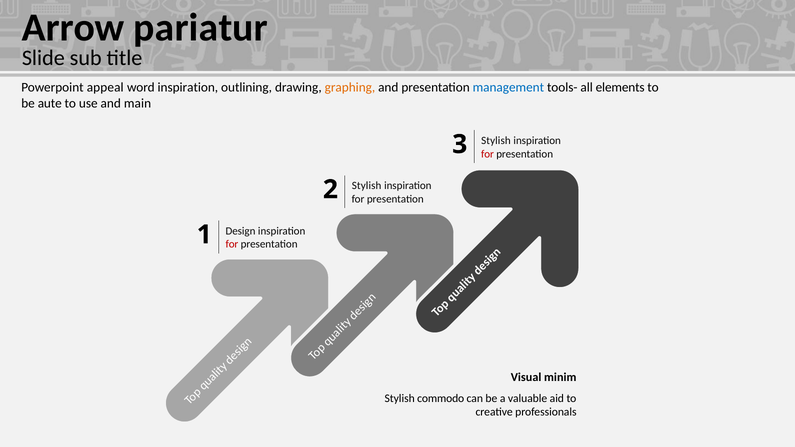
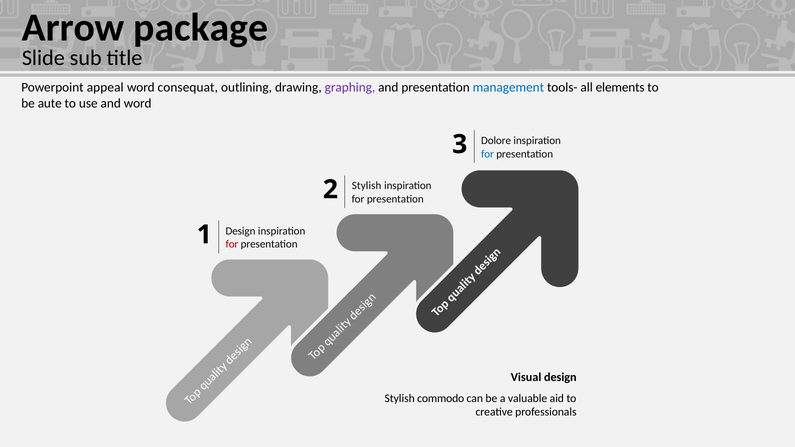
pariatur: pariatur -> package
word inspiration: inspiration -> consequat
graphing colour: orange -> purple
and main: main -> word
Stylish at (496, 141): Stylish -> Dolore
for at (487, 154) colour: red -> blue
Visual minim: minim -> design
